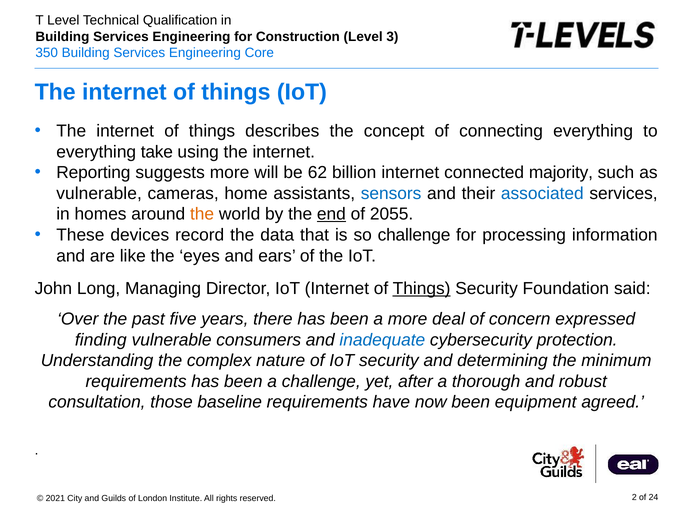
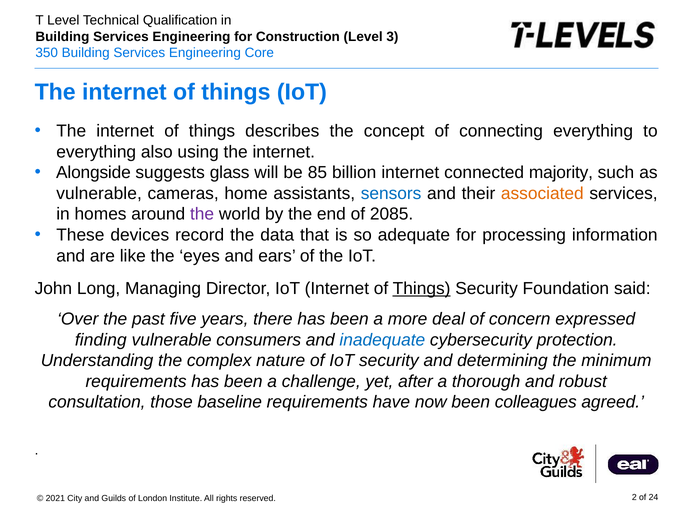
take: take -> also
Reporting: Reporting -> Alongside
suggests more: more -> glass
62: 62 -> 85
associated colour: blue -> orange
the at (202, 214) colour: orange -> purple
end underline: present -> none
2055: 2055 -> 2085
so challenge: challenge -> adequate
equipment: equipment -> colleagues
